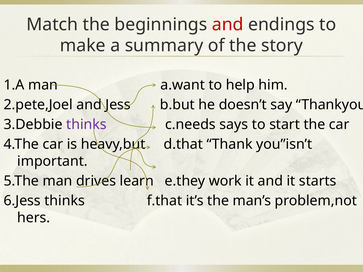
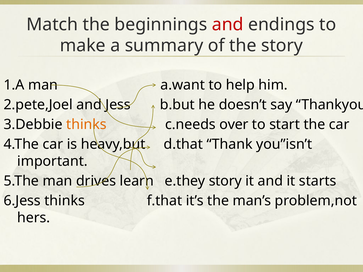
thinks at (86, 125) colour: purple -> orange
says: says -> over
e.they work: work -> story
